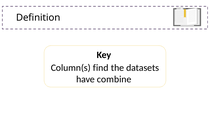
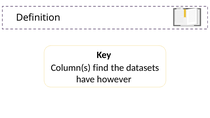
combine: combine -> however
